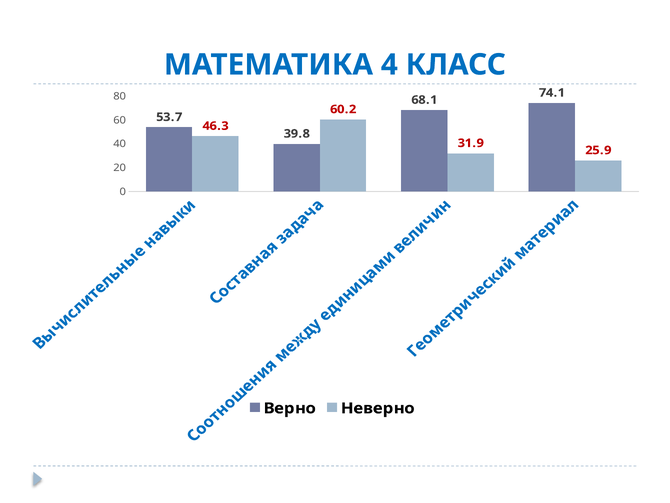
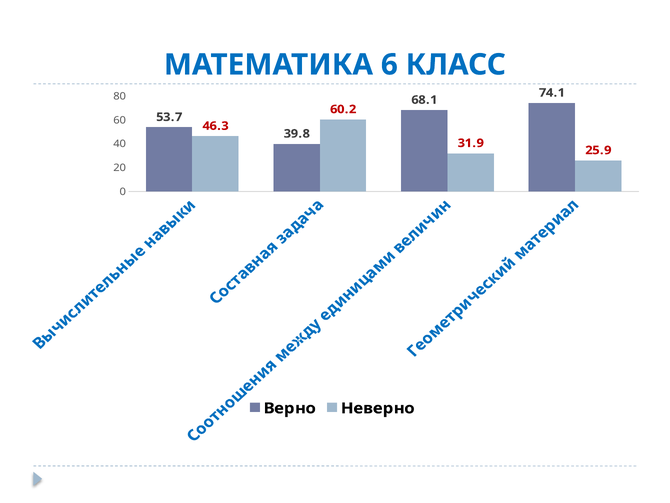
4: 4 -> 6
